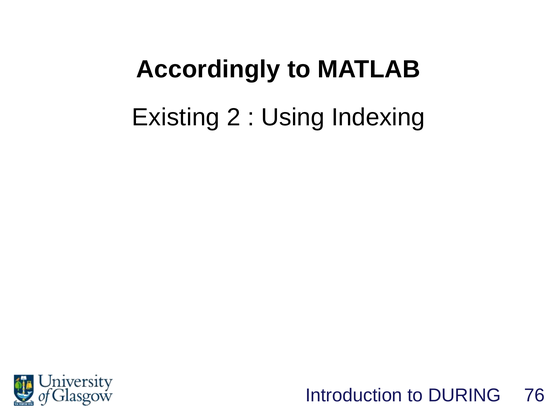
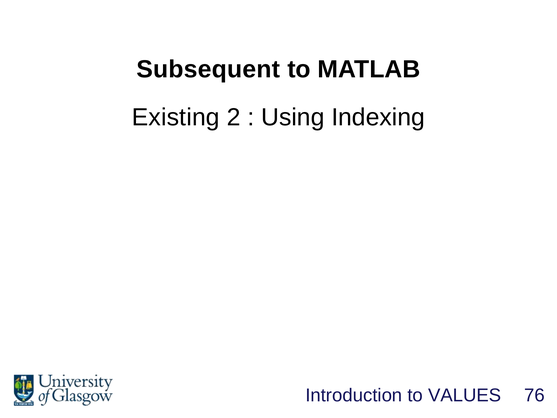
Accordingly: Accordingly -> Subsequent
DURING: DURING -> VALUES
